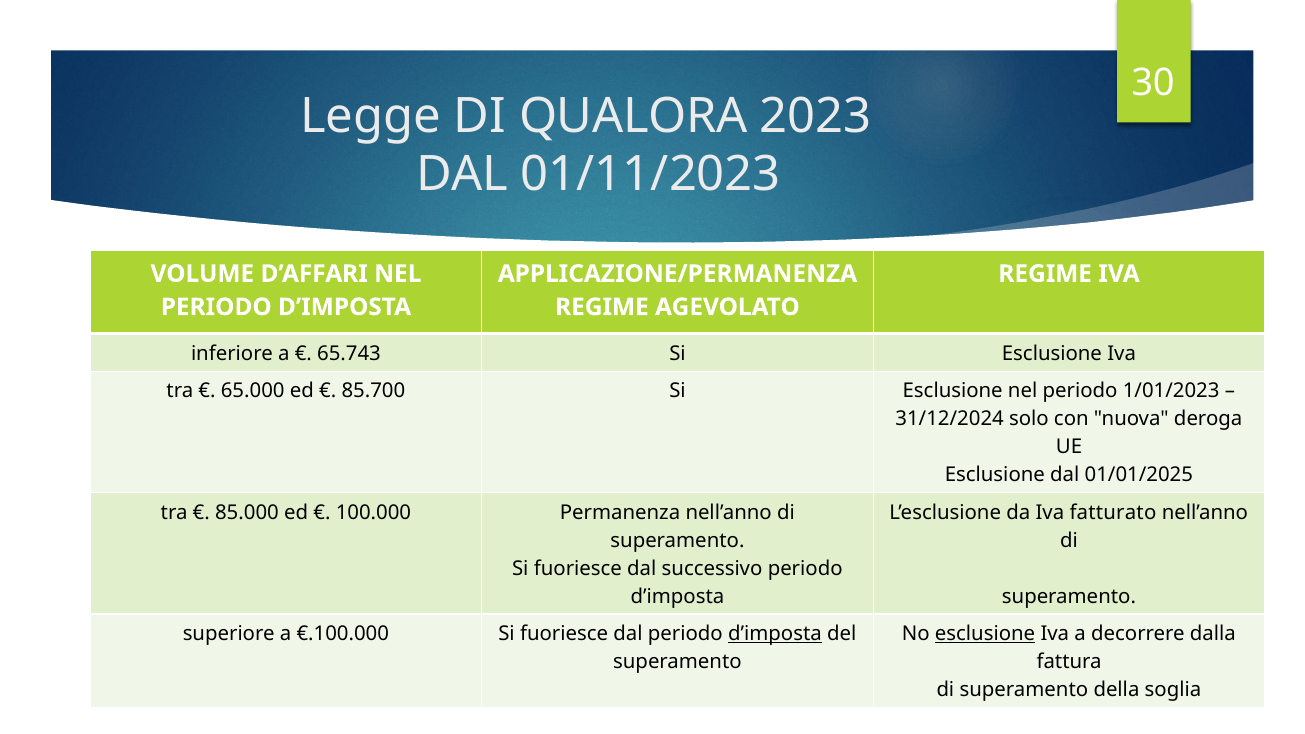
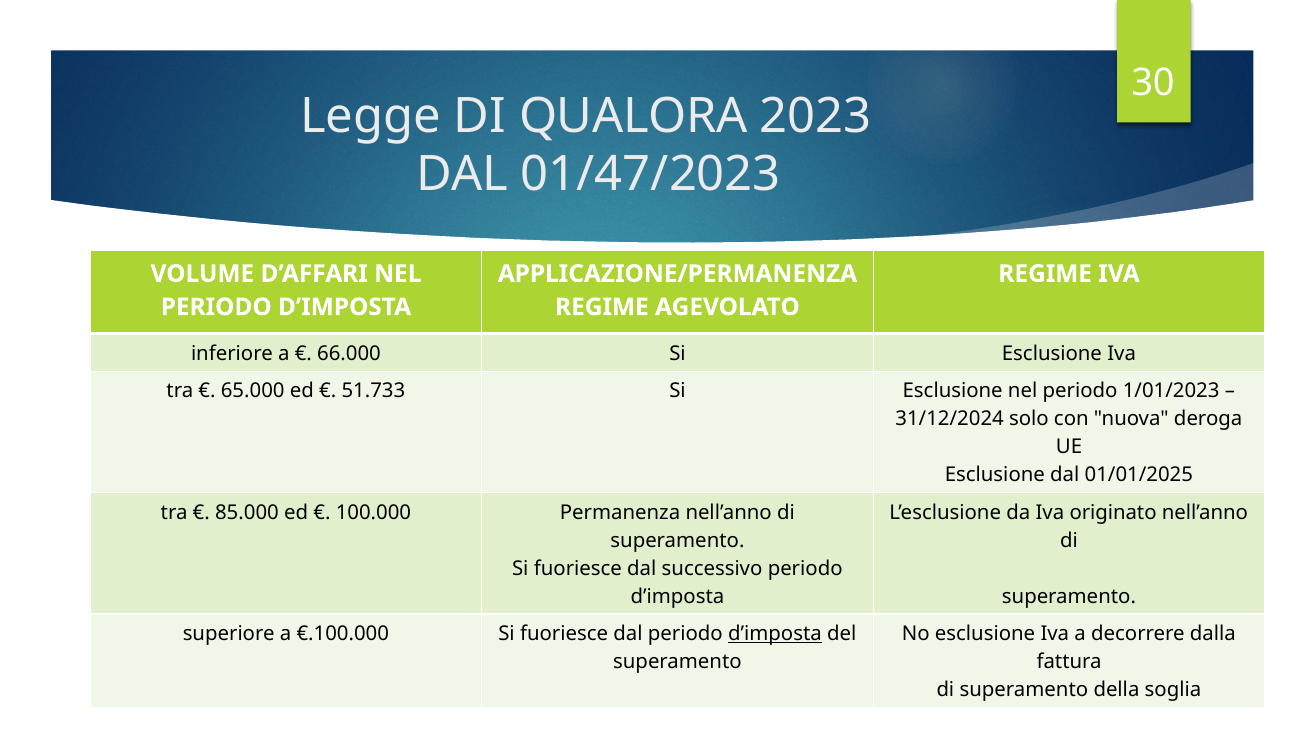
01/11/2023: 01/11/2023 -> 01/47/2023
65.743: 65.743 -> 66.000
85.700: 85.700 -> 51.733
fatturato: fatturato -> originato
esclusione at (985, 634) underline: present -> none
